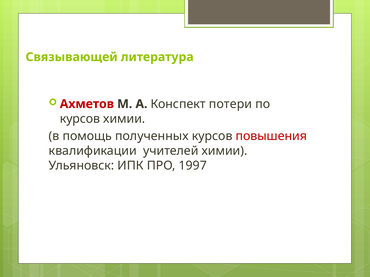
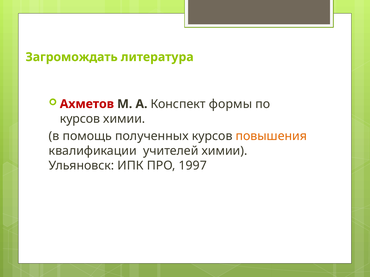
Связывающей: Связывающей -> Загромождать
потери: потери -> формы
повышения colour: red -> orange
